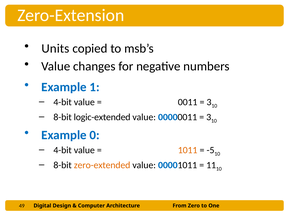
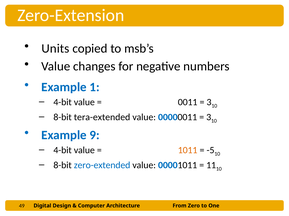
logic-extended: logic-extended -> tera-extended
0: 0 -> 9
zero-extended colour: orange -> blue
